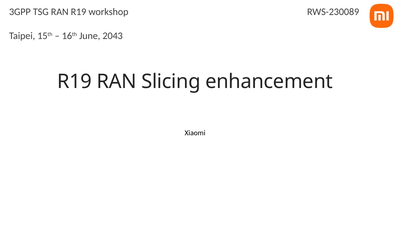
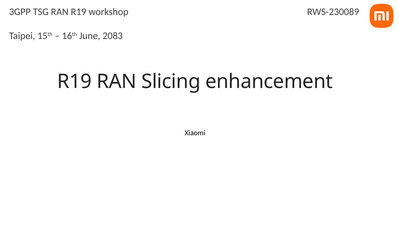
2043: 2043 -> 2083
